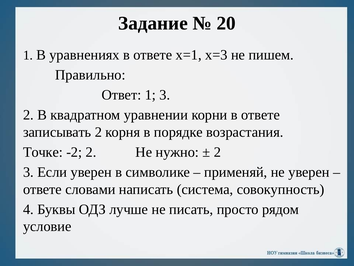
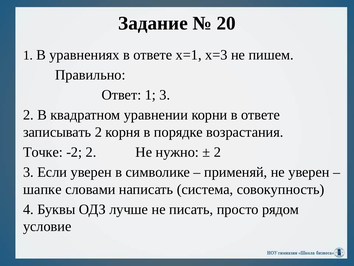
ответе at (42, 189): ответе -> шапке
